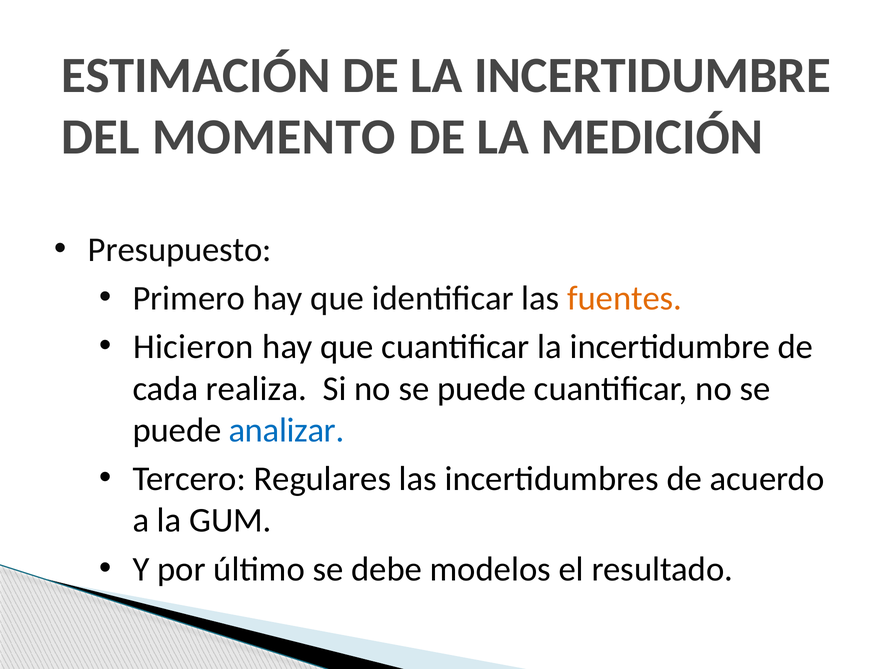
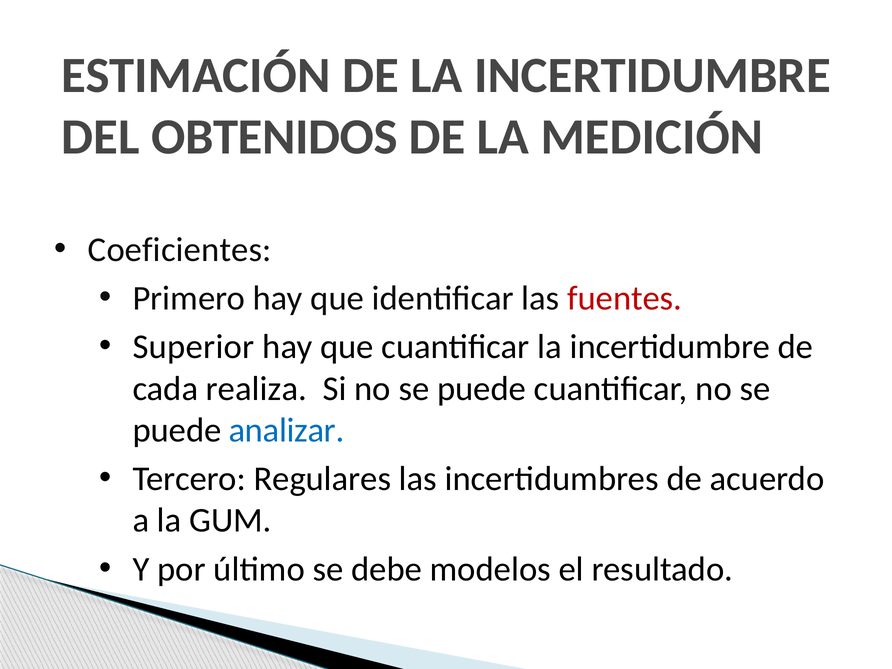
MOMENTO: MOMENTO -> OBTENIDOS
Presupuesto: Presupuesto -> Coeficientes
fuentes colour: orange -> red
Hicieron: Hicieron -> Superior
